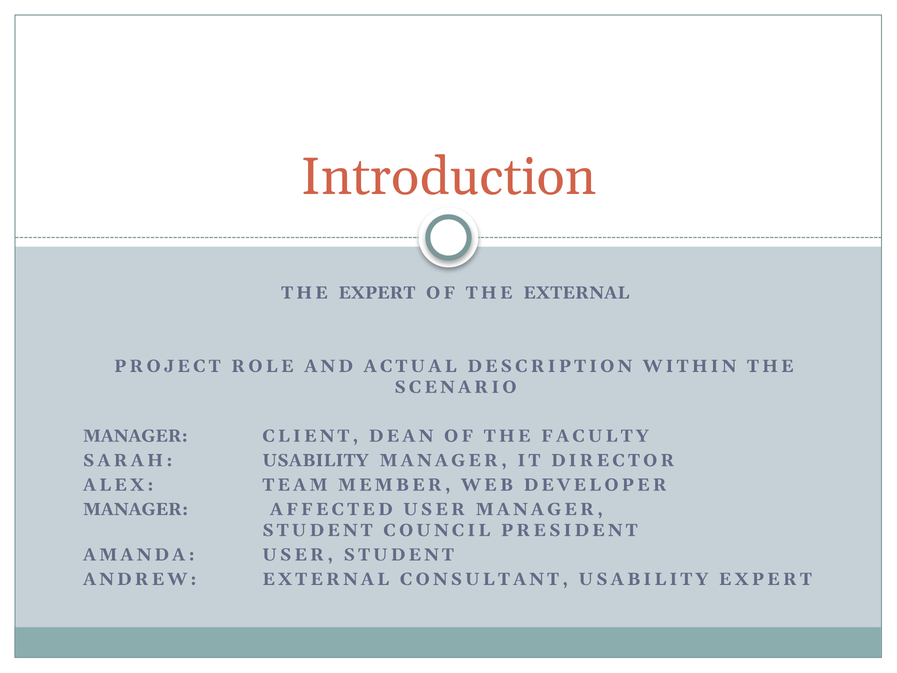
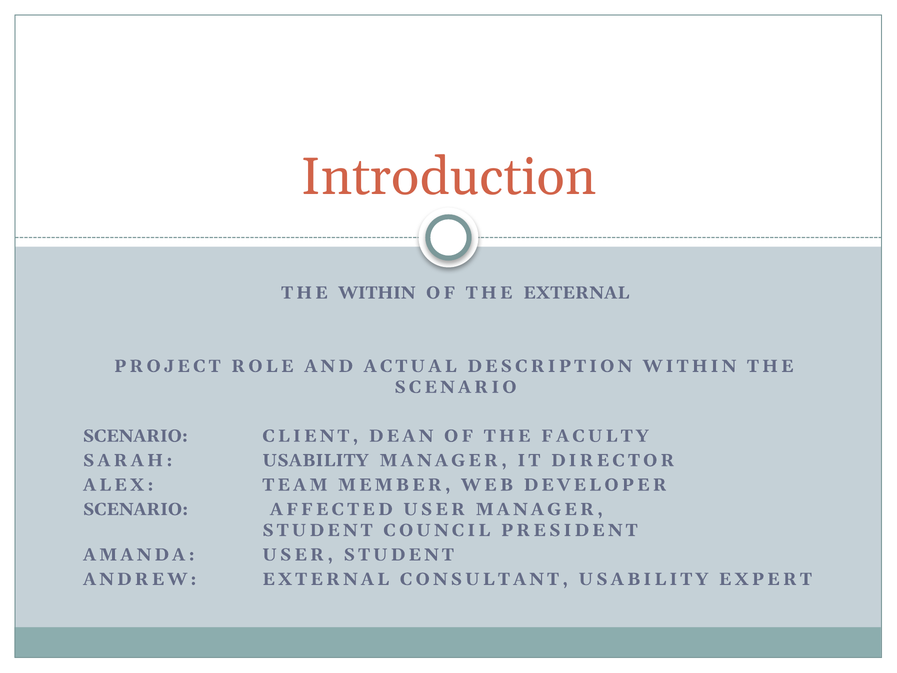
THE EXPERT: EXPERT -> WITHIN
MANAGER at (135, 436): MANAGER -> SCENARIO
MANAGER at (136, 509): MANAGER -> SCENARIO
